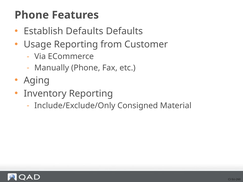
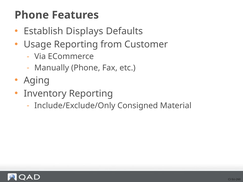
Establish Defaults: Defaults -> Displays
